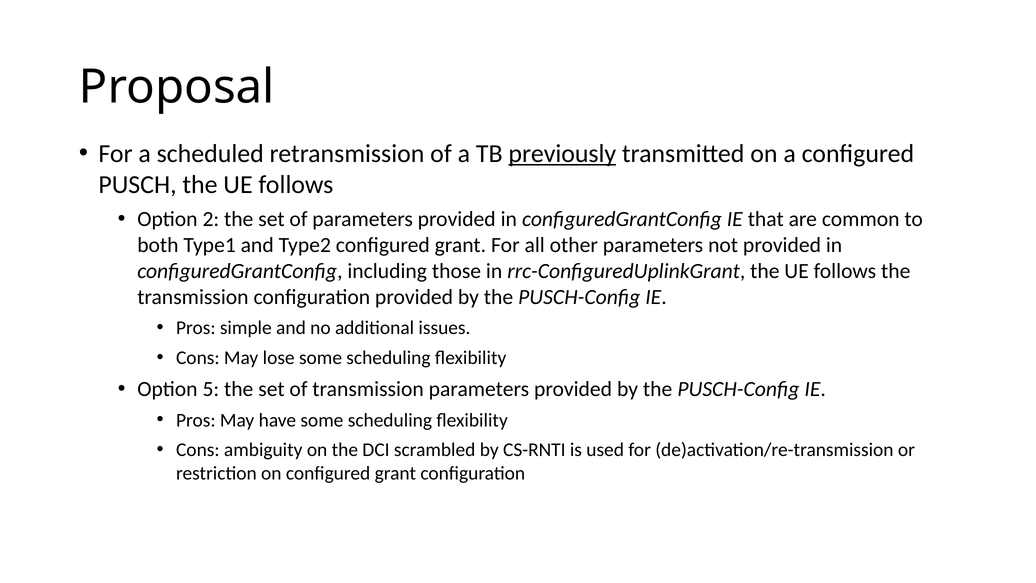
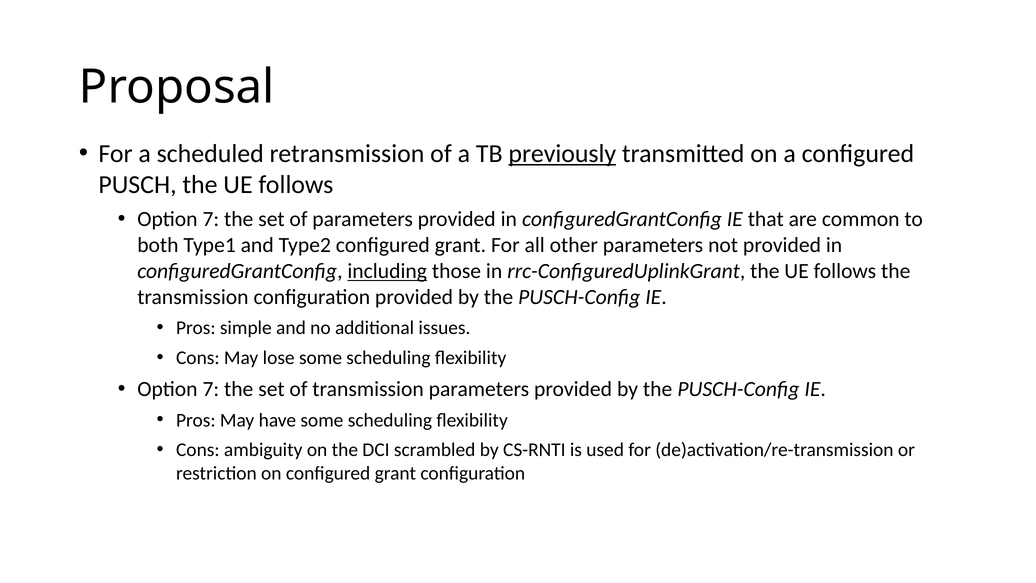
2 at (211, 219): 2 -> 7
including underline: none -> present
5 at (211, 389): 5 -> 7
